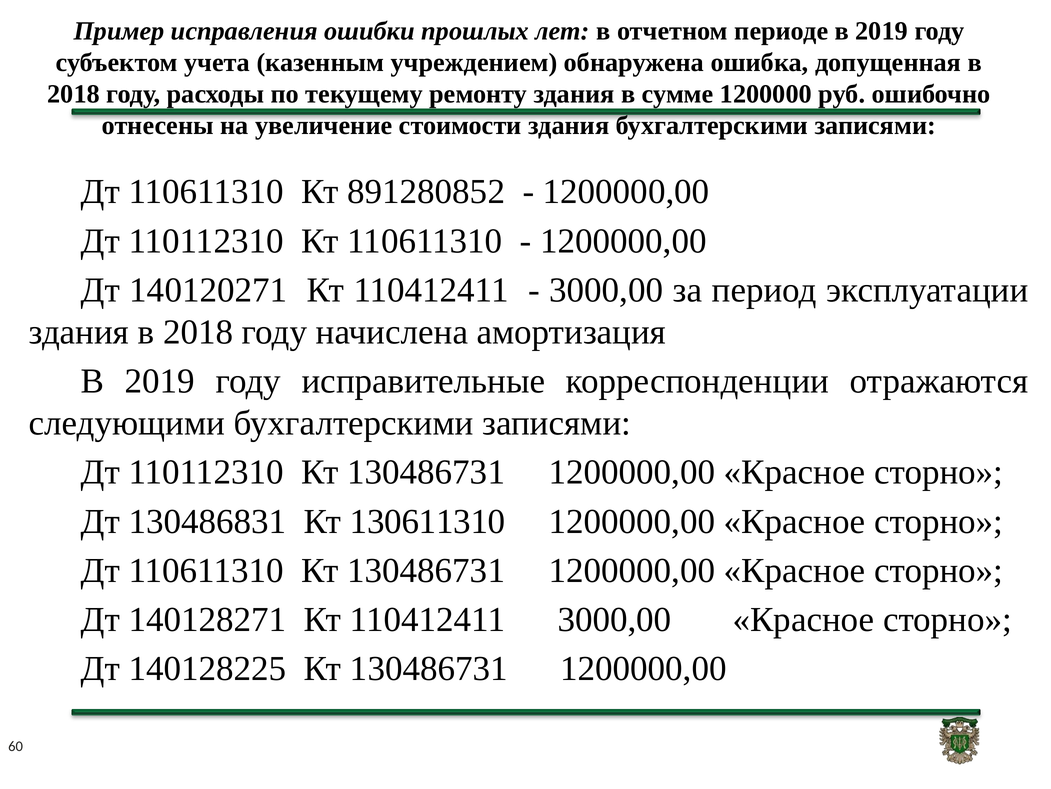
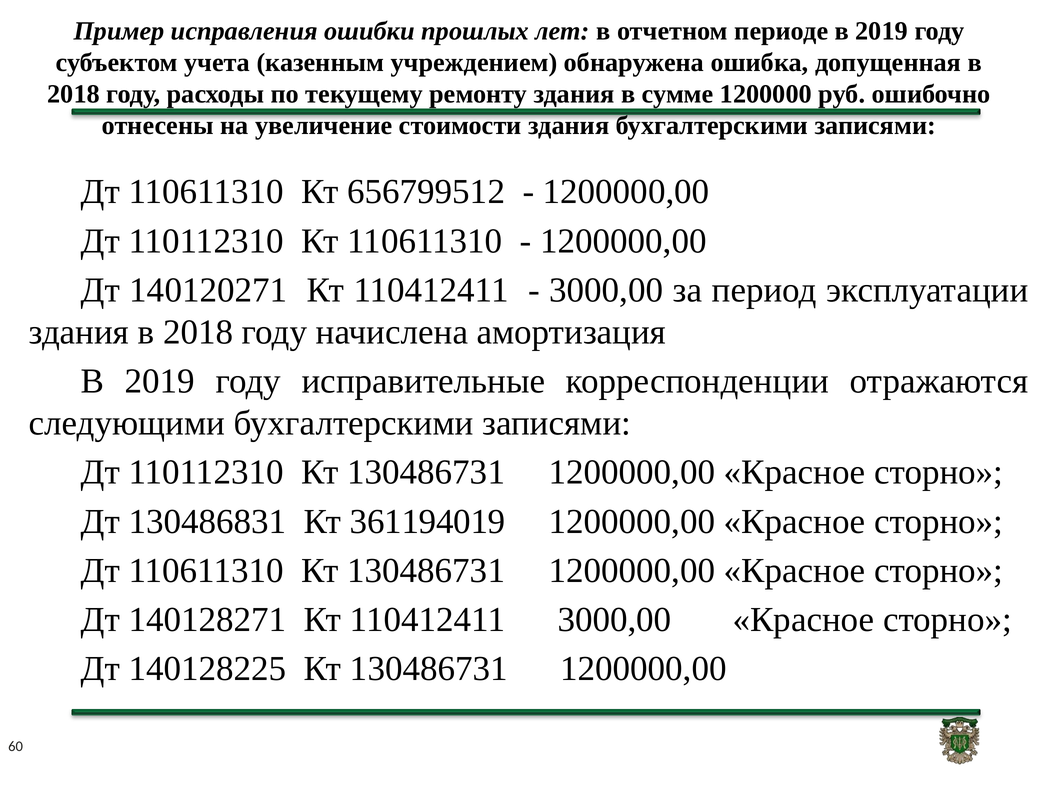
891280852: 891280852 -> 656799512
130611310: 130611310 -> 361194019
